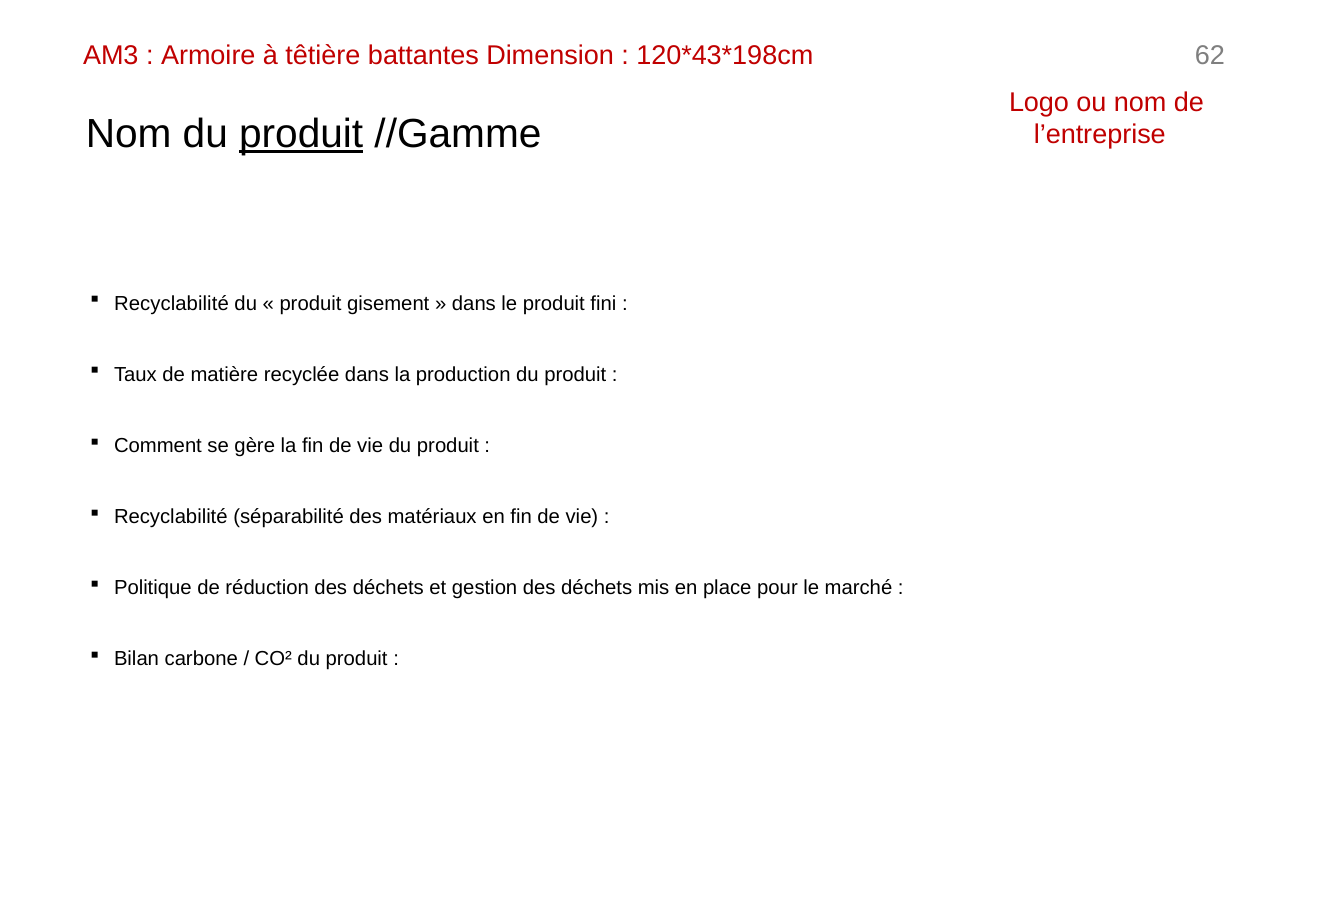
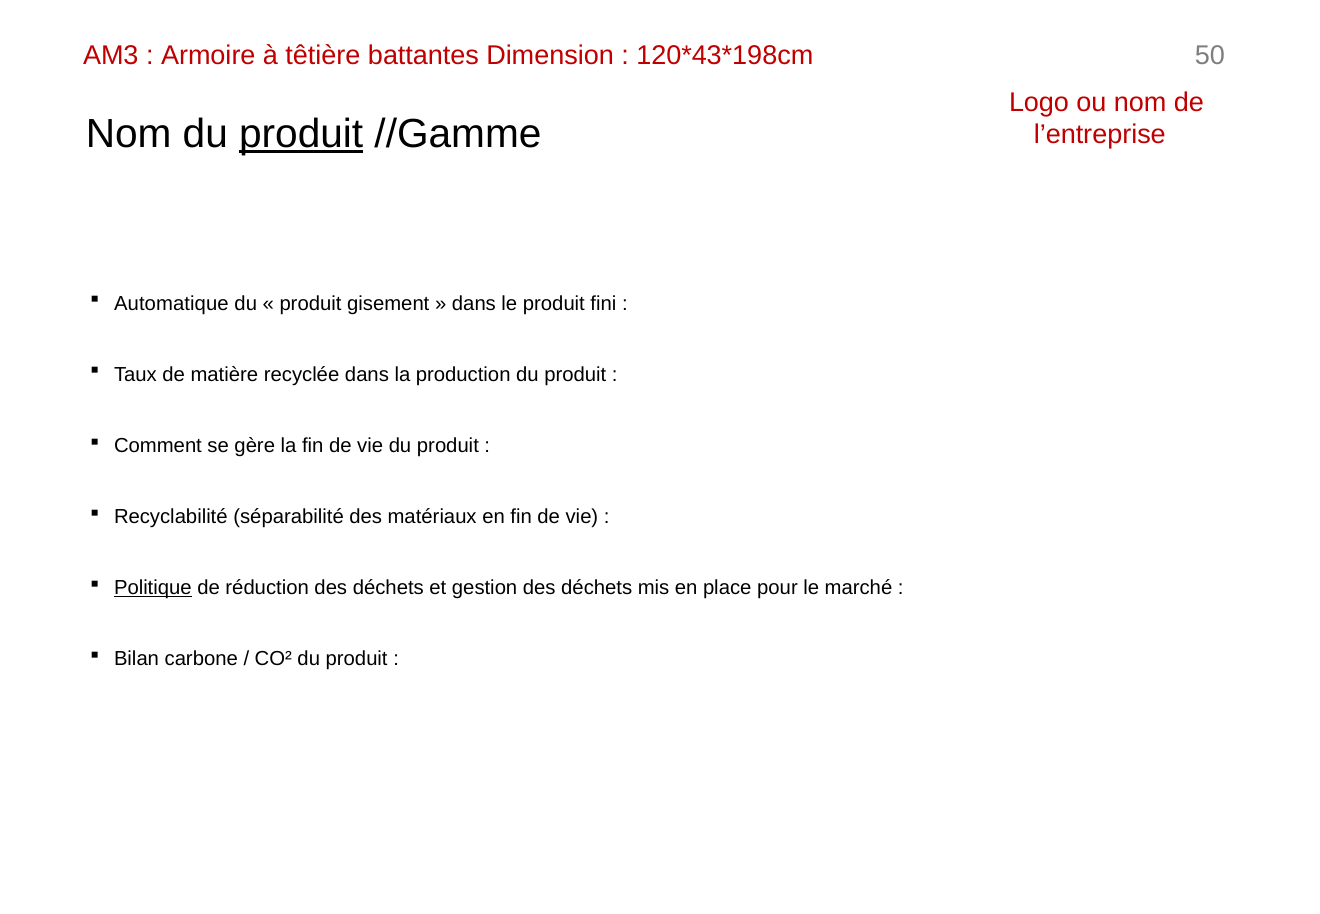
62: 62 -> 50
Recyclabilité at (171, 303): Recyclabilité -> Automatique
Politique underline: none -> present
